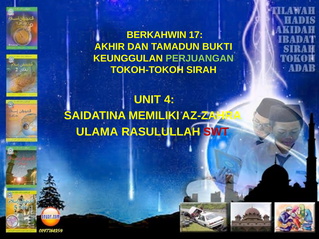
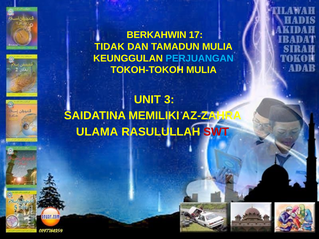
AKHIR: AKHIR -> TIDAK
TAMADUN BUKTI: BUKTI -> MULIA
PERJUANGAN colour: light green -> light blue
TOKOH-TOKOH SIRAH: SIRAH -> MULIA
4: 4 -> 3
